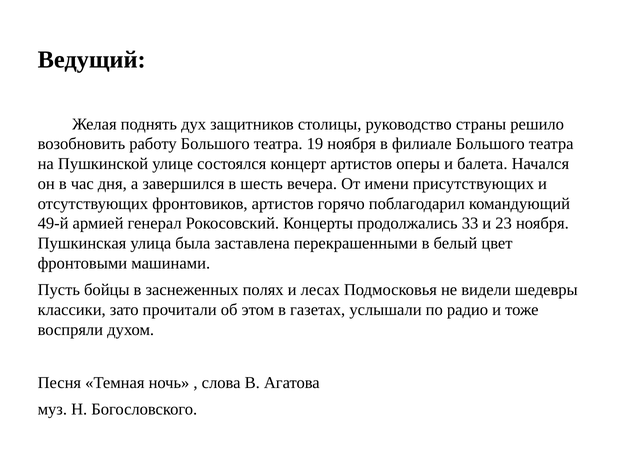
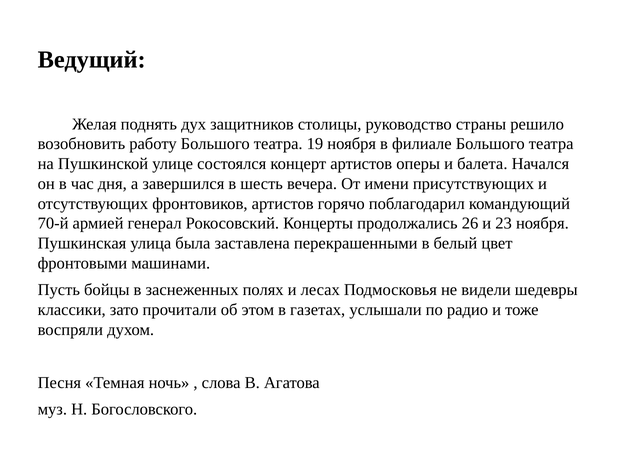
49-й: 49-й -> 70-й
33: 33 -> 26
